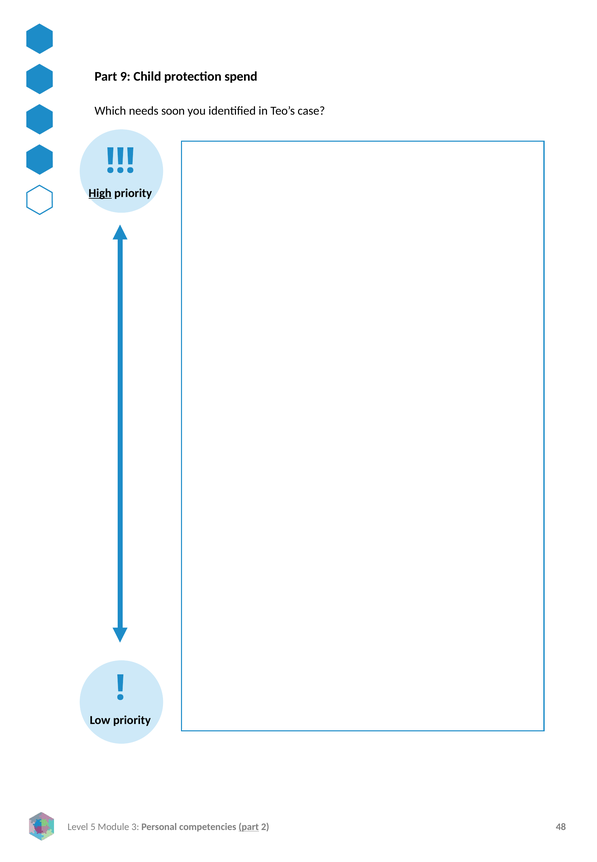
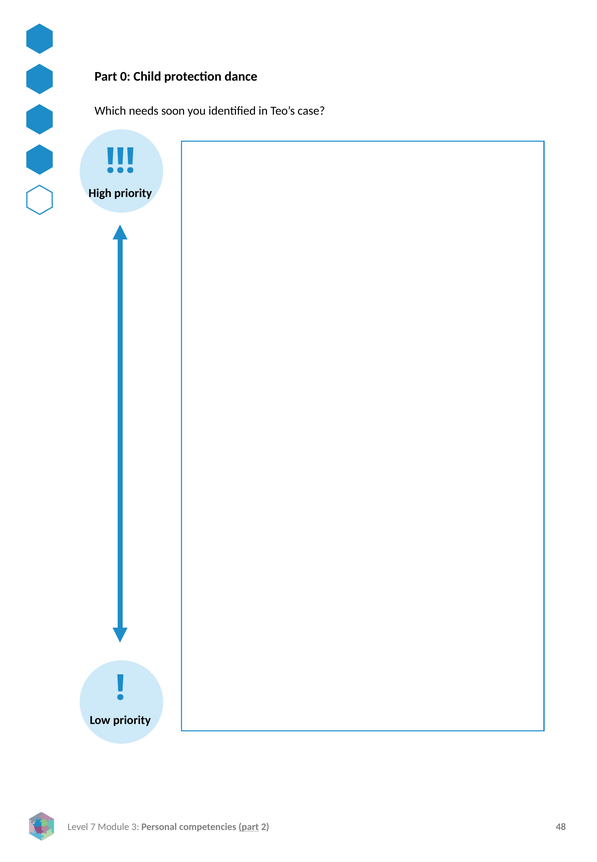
9: 9 -> 0
spend: spend -> dance
High underline: present -> none
5: 5 -> 7
